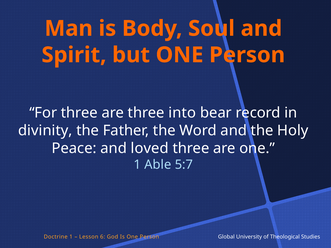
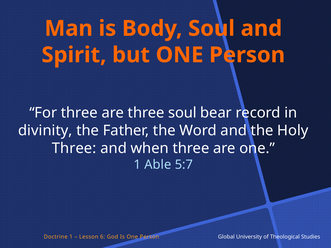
three into: into -> soul
Peace at (74, 148): Peace -> Three
loved: loved -> when
